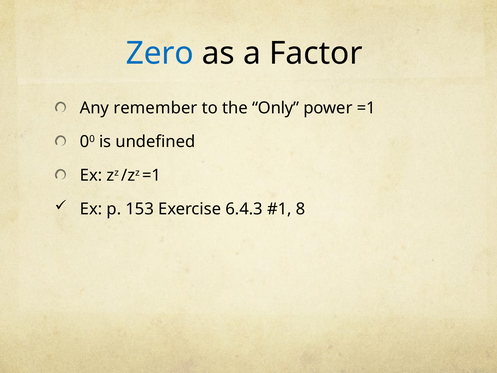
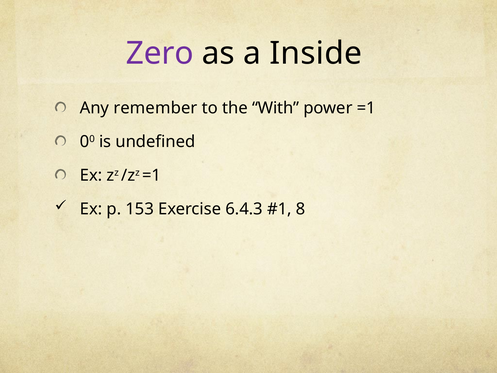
Zero colour: blue -> purple
Factor: Factor -> Inside
Only: Only -> With
